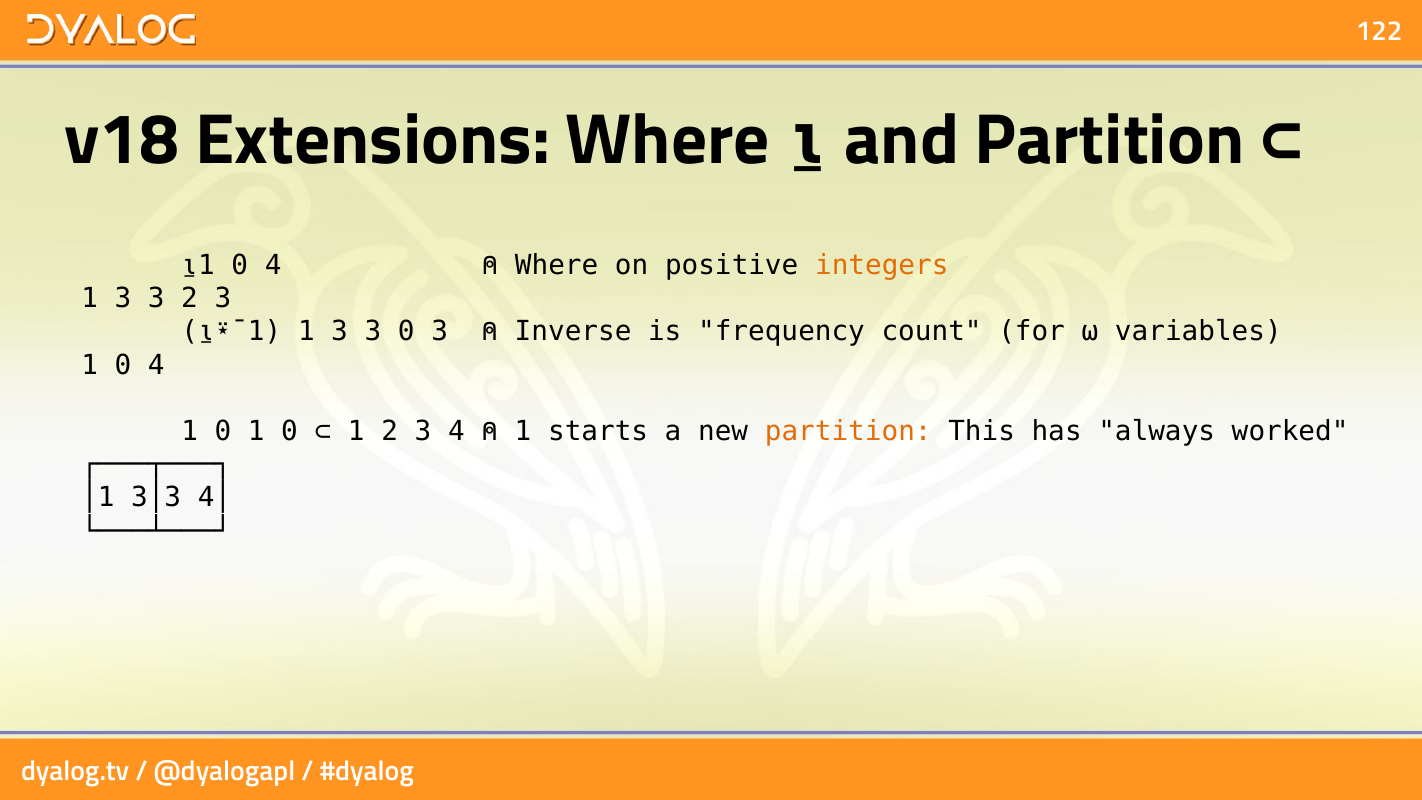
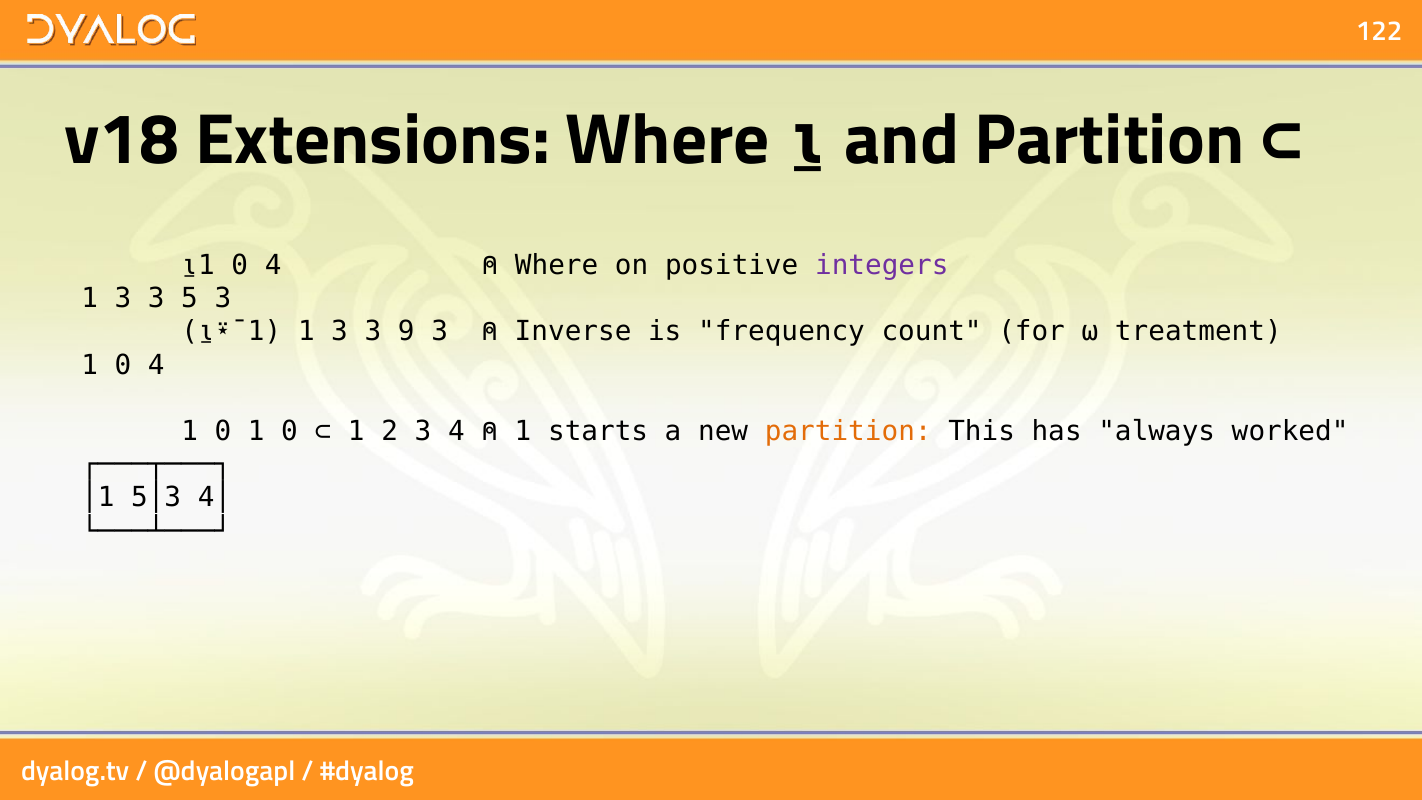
integers colour: orange -> purple
3 2: 2 -> 5
3 0: 0 -> 9
variables: variables -> treatment
3│3: 3│3 -> 5│3
